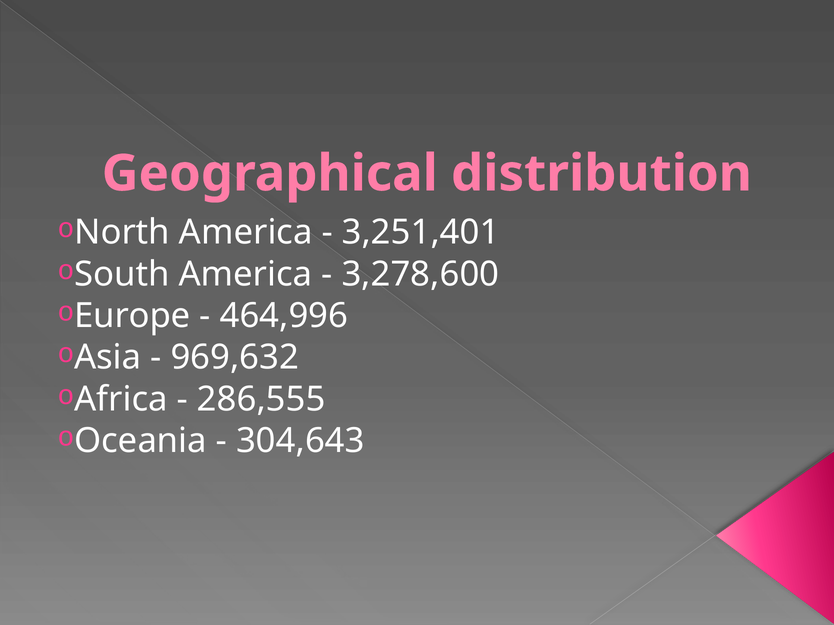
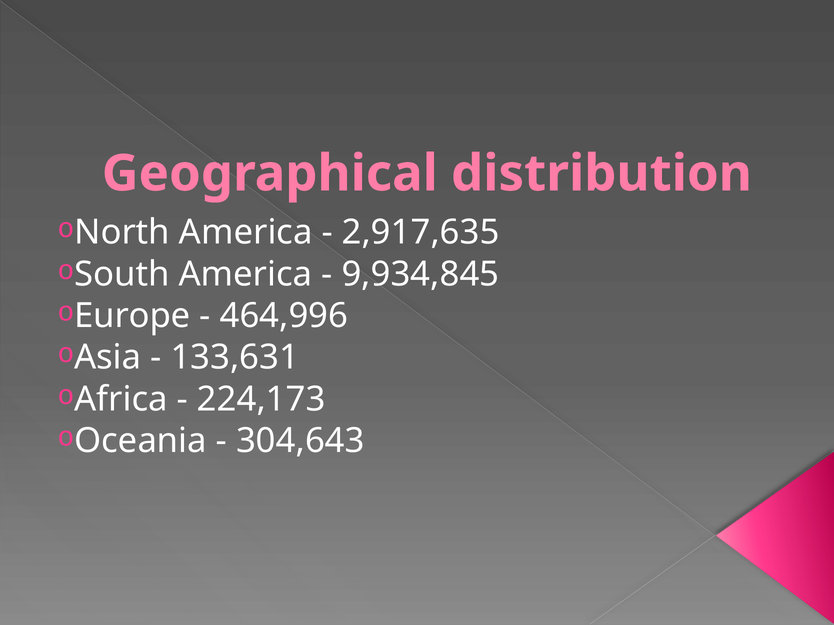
3,251,401: 3,251,401 -> 2,917,635
3,278,600: 3,278,600 -> 9,934,845
969,632: 969,632 -> 133,631
286,555: 286,555 -> 224,173
